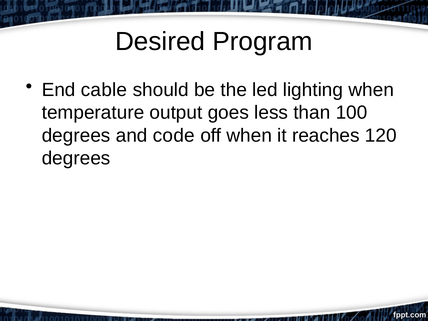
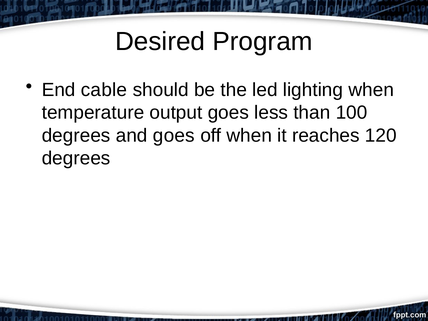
and code: code -> goes
